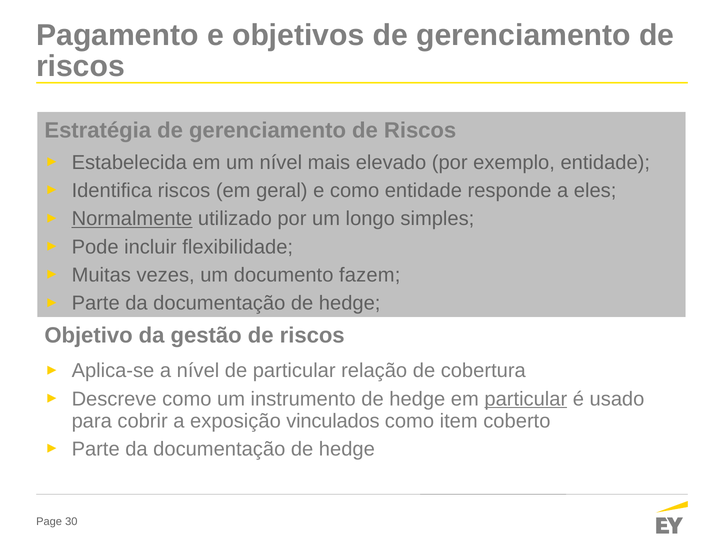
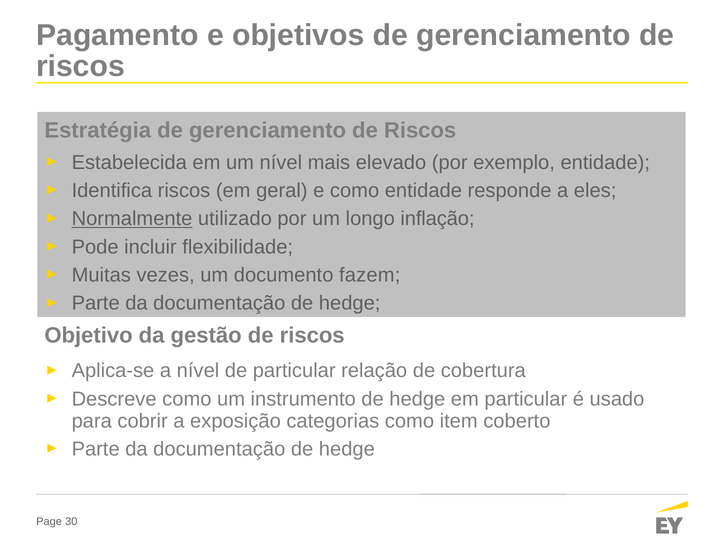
simples: simples -> inflação
particular at (526, 399) underline: present -> none
vinculados: vinculados -> categorias
